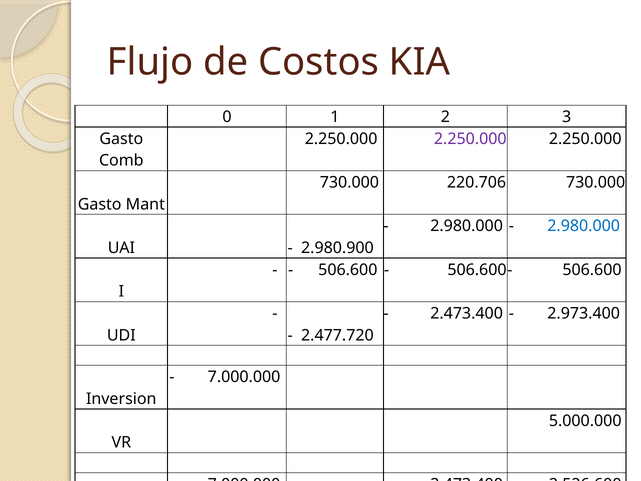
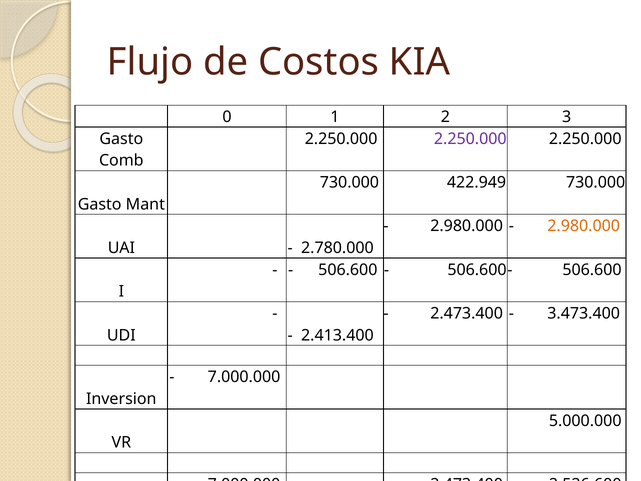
220.706: 220.706 -> 422.949
2.980.000 at (584, 226) colour: blue -> orange
2.980.900: 2.980.900 -> 2.780.000
2.973.400: 2.973.400 -> 3.473.400
2.477.720: 2.477.720 -> 2.413.400
